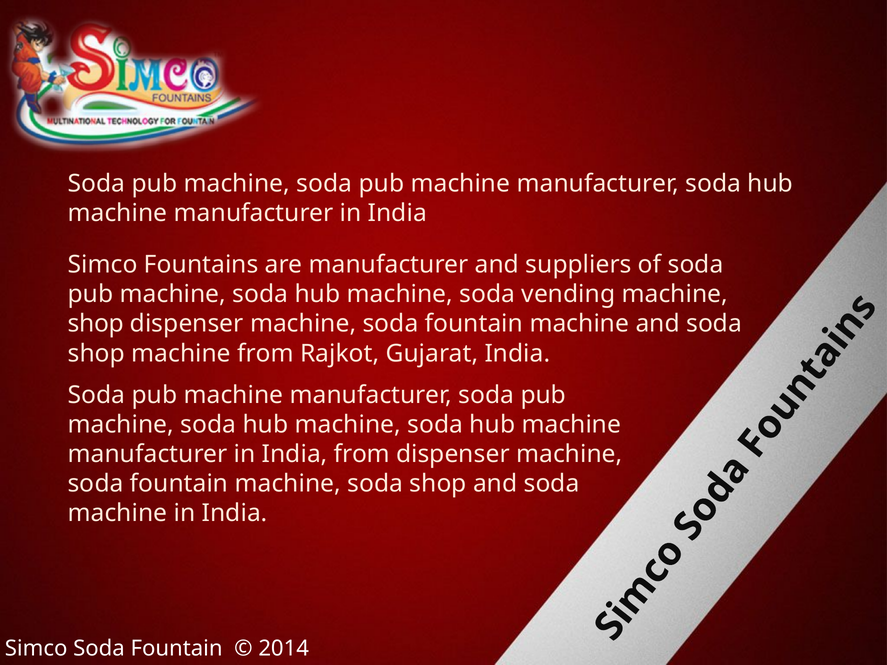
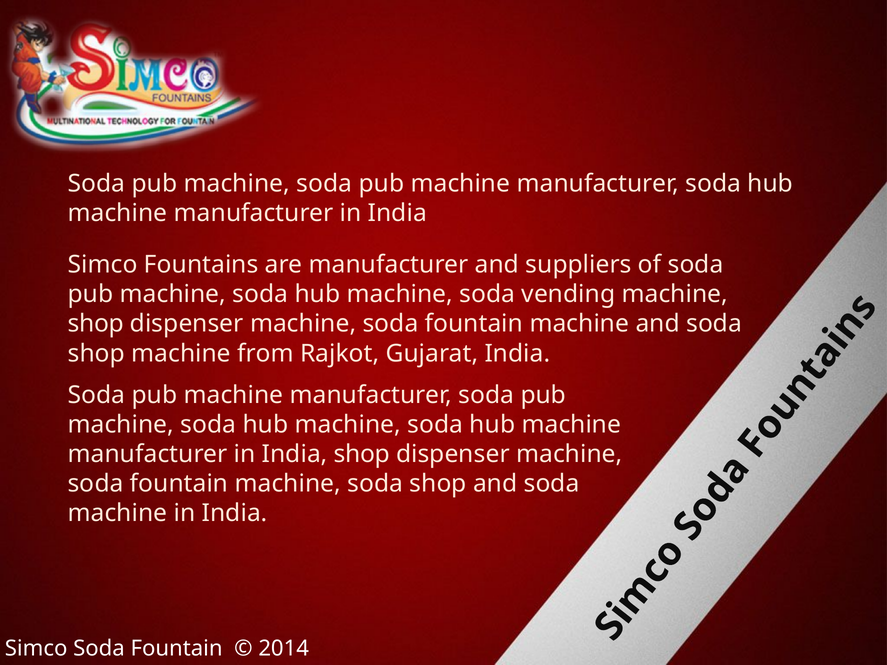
India from: from -> shop
